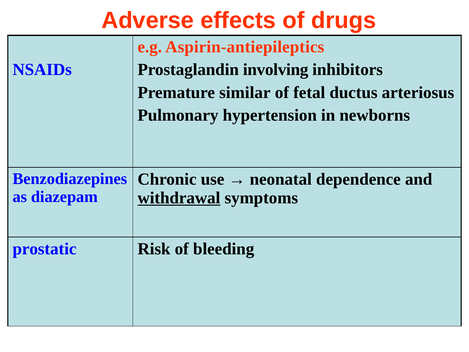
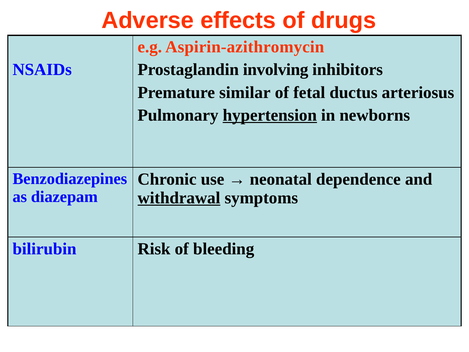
Aspirin-antiepileptics: Aspirin-antiepileptics -> Aspirin-azithromycin
hypertension underline: none -> present
prostatic: prostatic -> bilirubin
